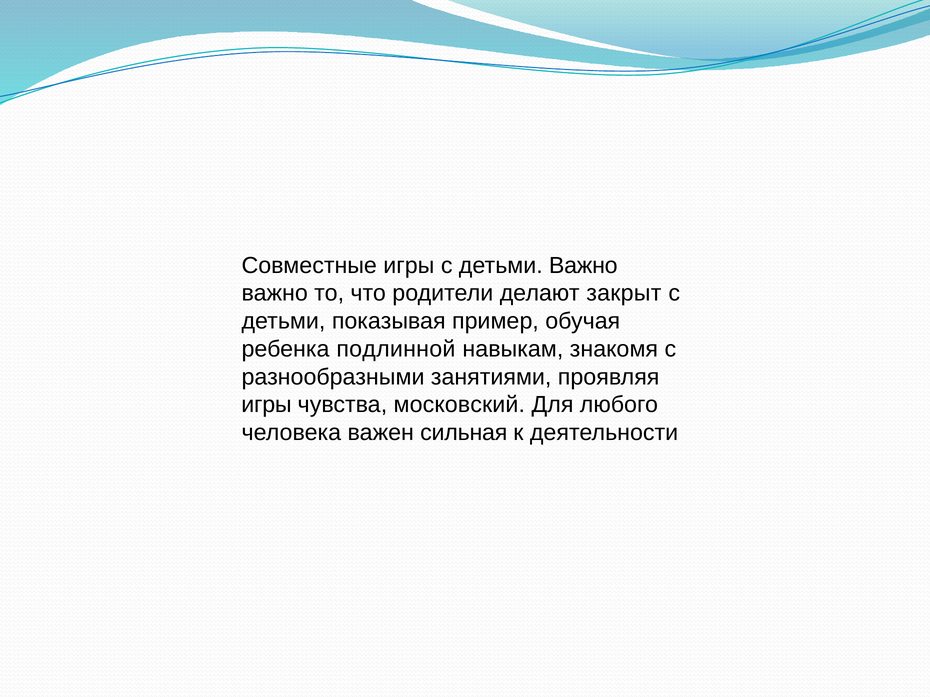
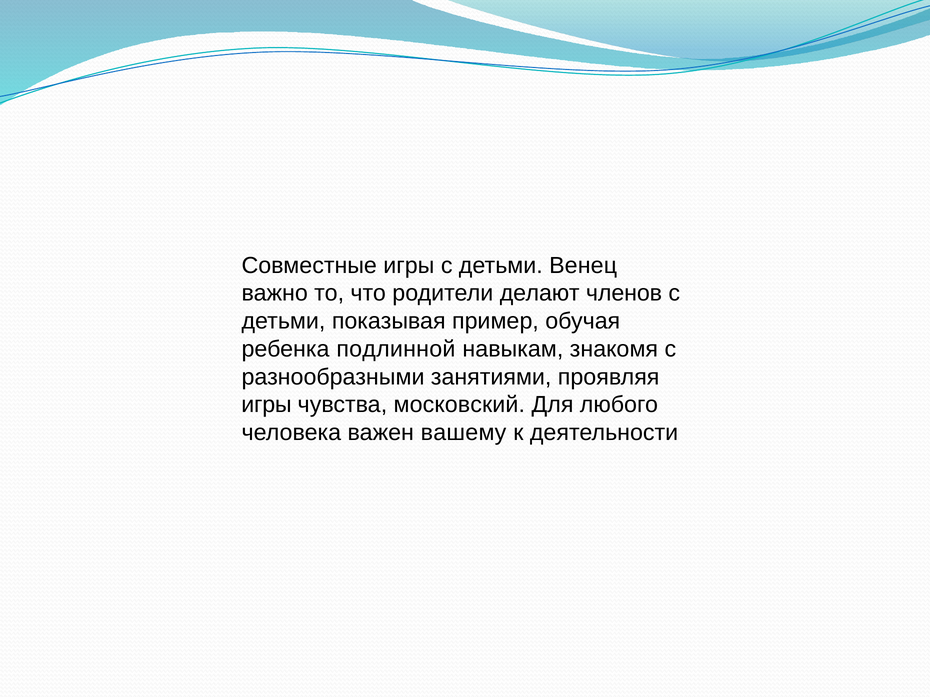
детьми Важно: Важно -> Венец
закрыт: закрыт -> членов
сильная: сильная -> вашему
